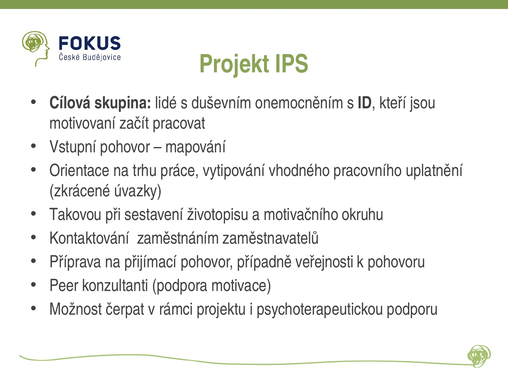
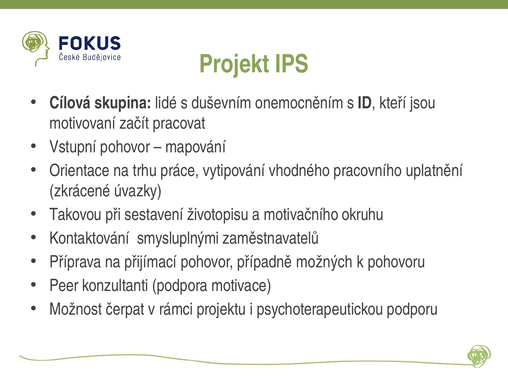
zaměstnáním: zaměstnáním -> smysluplnými
veřejnosti: veřejnosti -> možných
